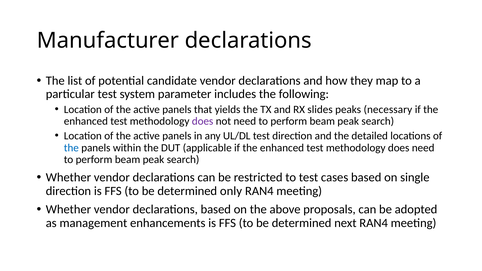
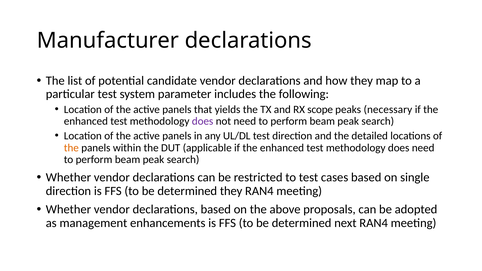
slides: slides -> scope
the at (71, 148) colour: blue -> orange
determined only: only -> they
